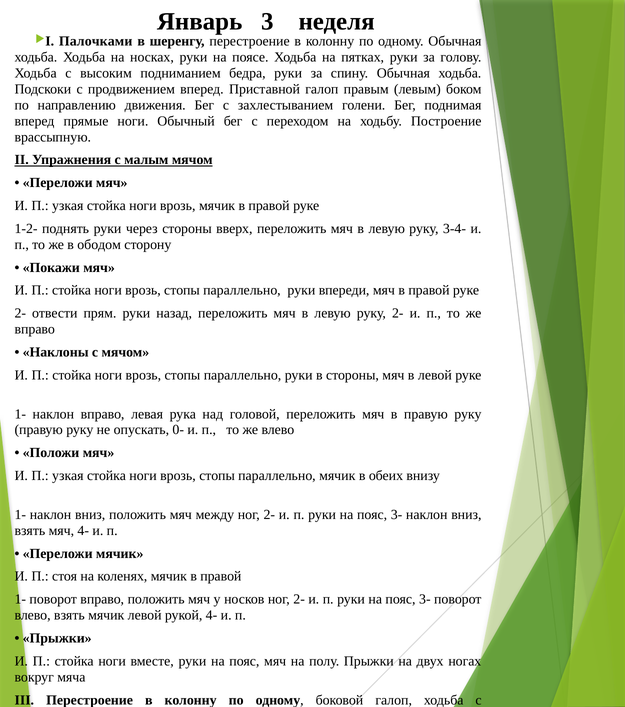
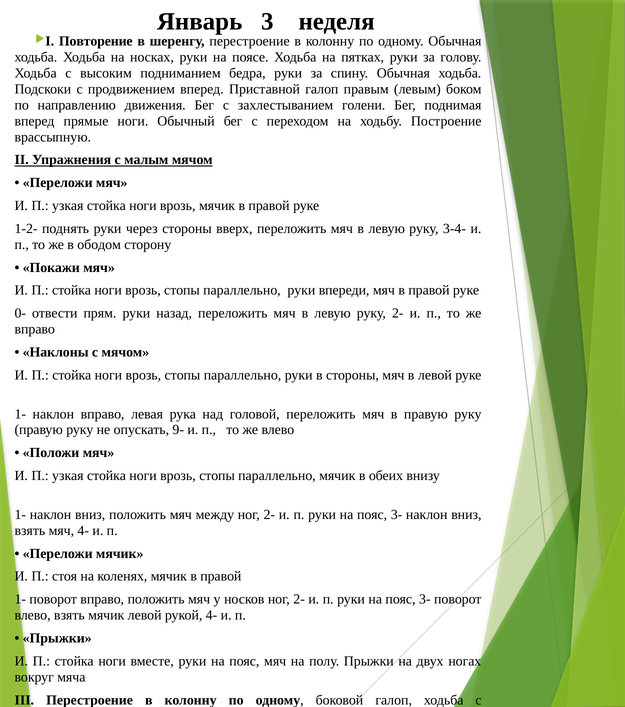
Палочками: Палочками -> Повторение
2- at (20, 313): 2- -> 0-
0-: 0- -> 9-
